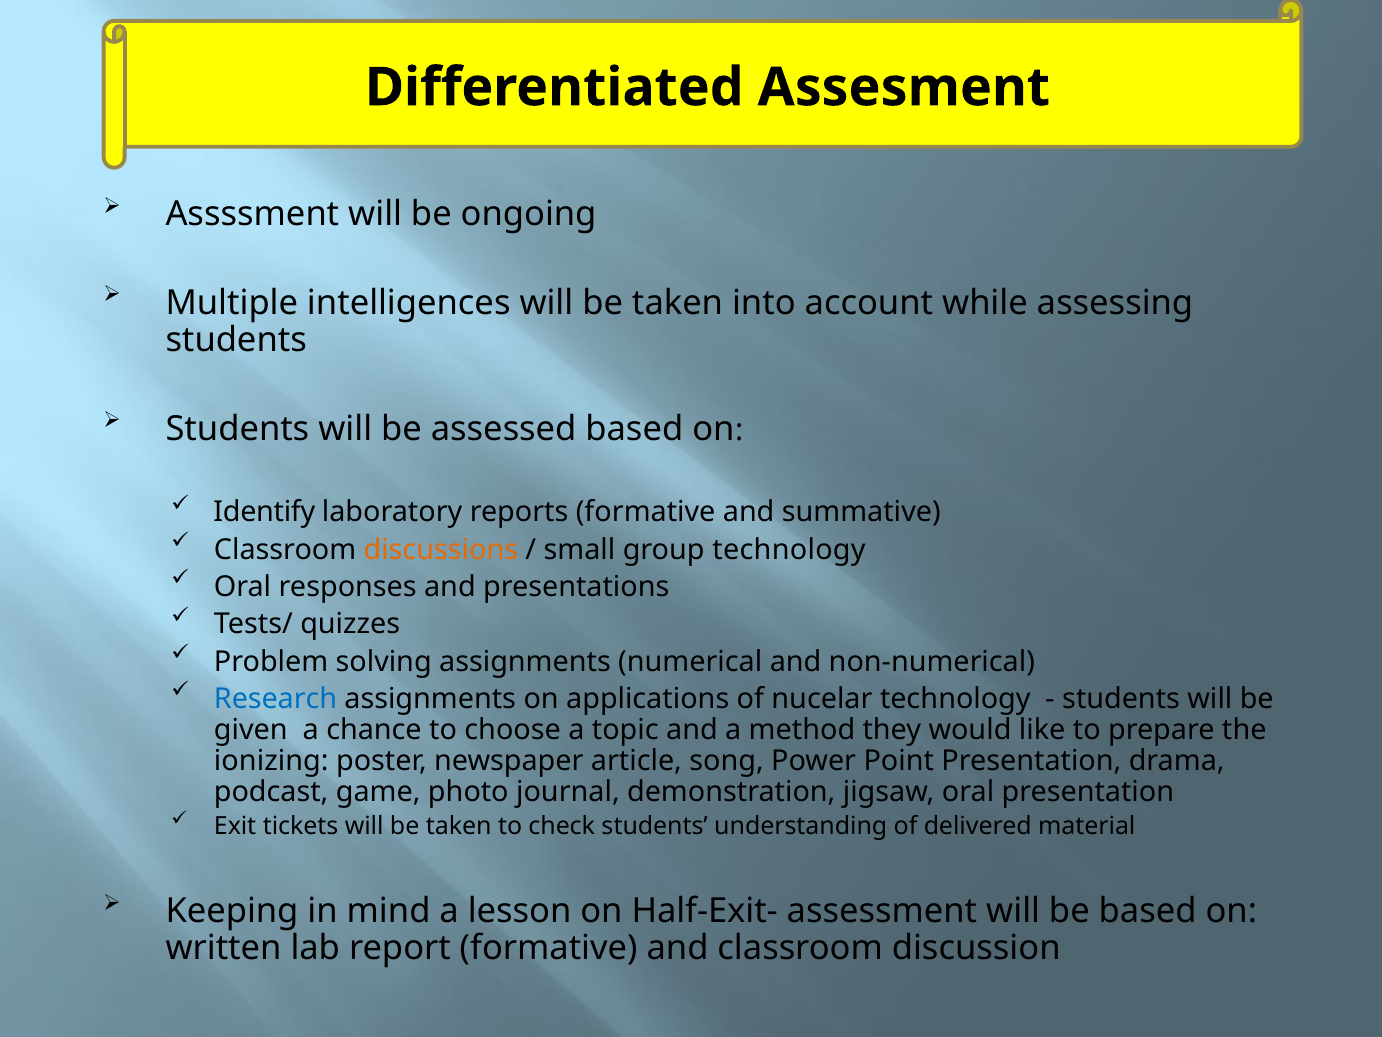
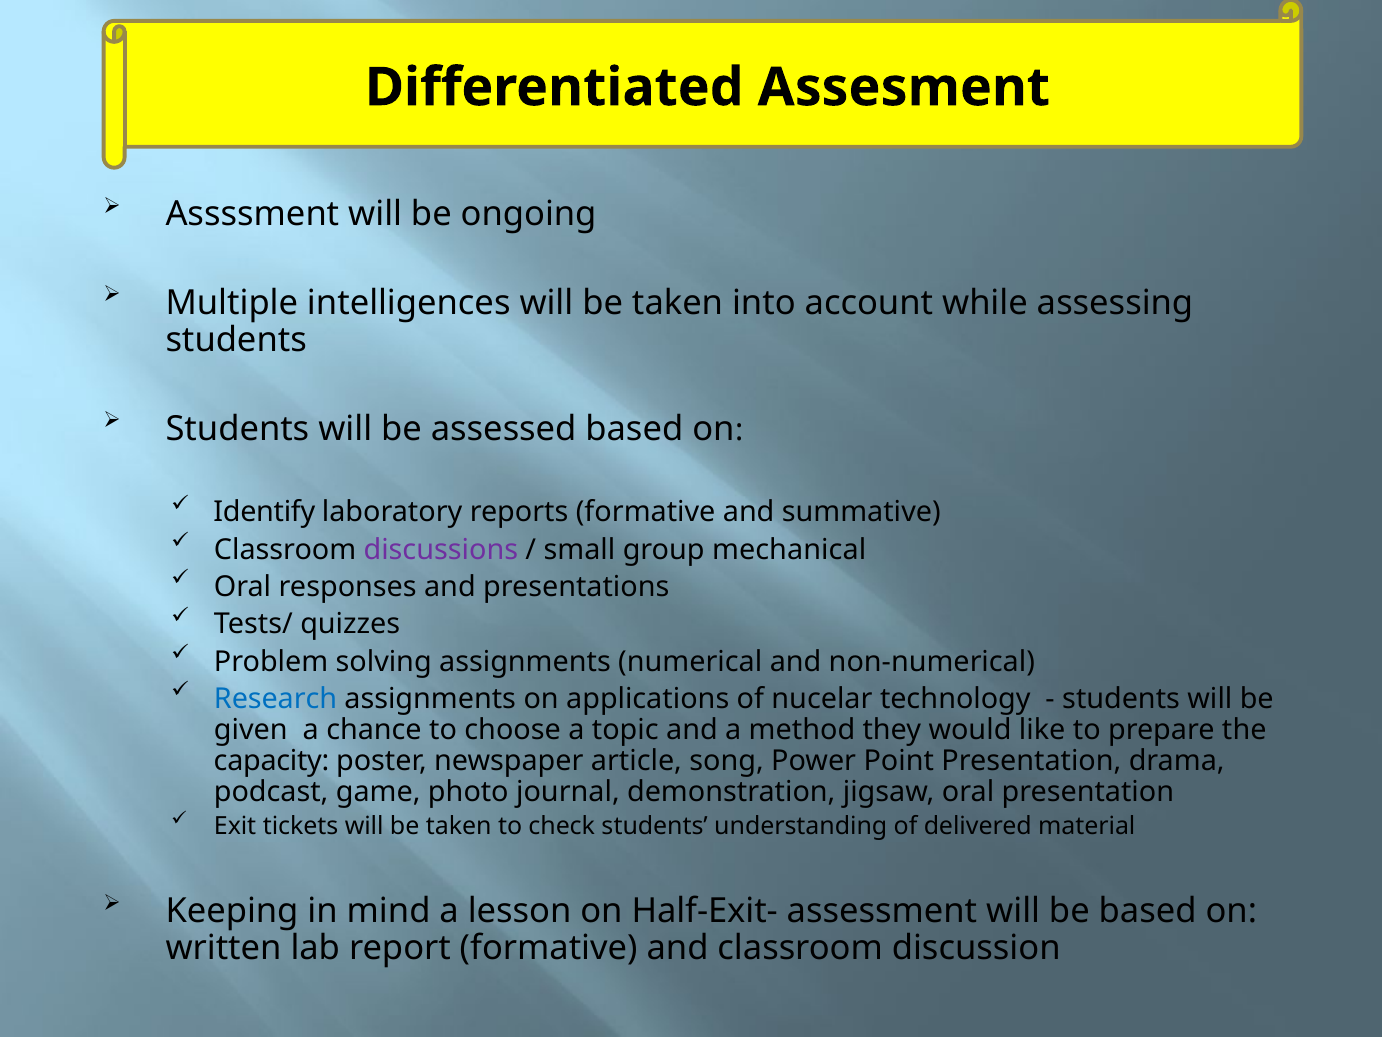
discussions colour: orange -> purple
group technology: technology -> mechanical
ionizing: ionizing -> capacity
